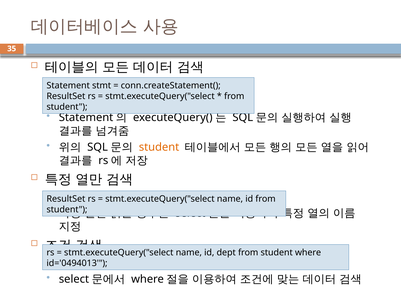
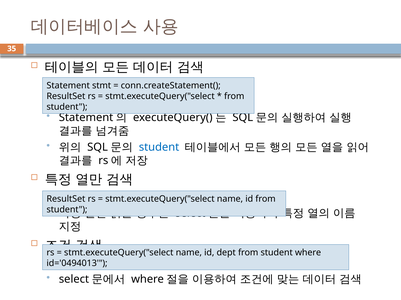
student at (159, 148) colour: orange -> blue
